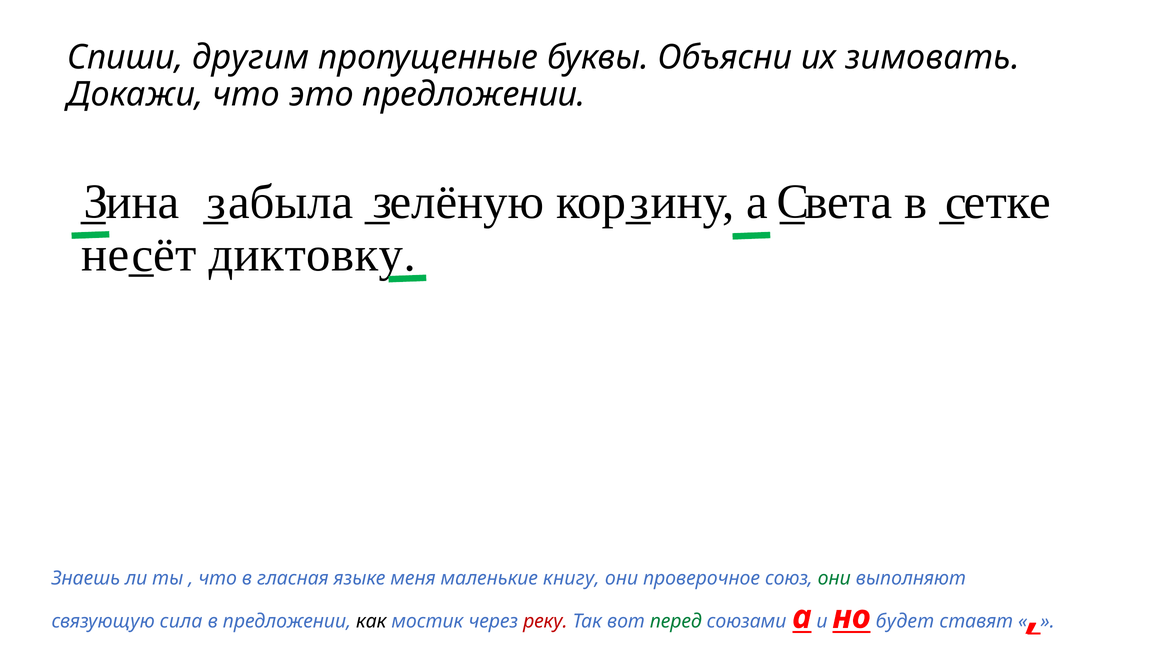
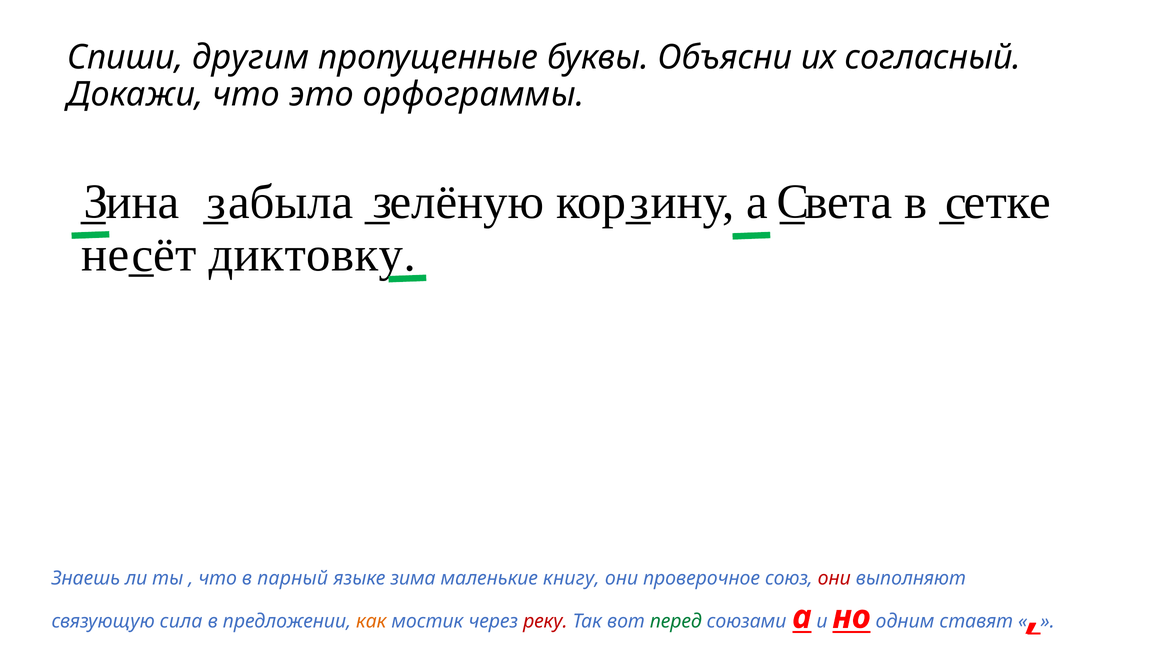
зимовать: зимовать -> согласный
это предложении: предложении -> орфограммы
гласная: гласная -> парный
меня: меня -> зима
они at (834, 578) colour: green -> red
как colour: black -> orange
будет: будет -> одним
